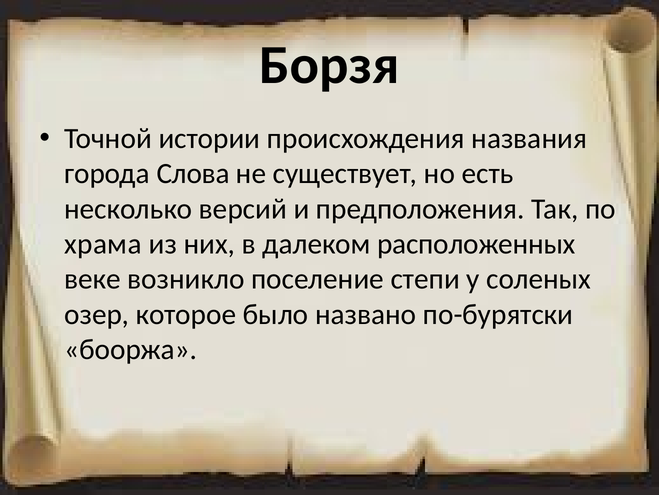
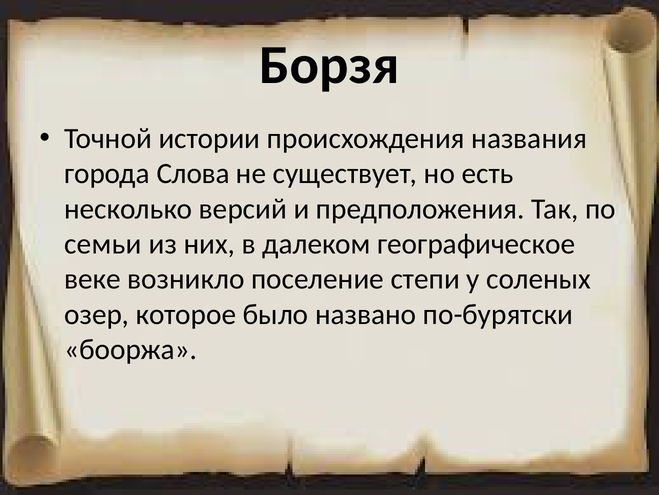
храма: храма -> семьи
расположенных: расположенных -> географическое
